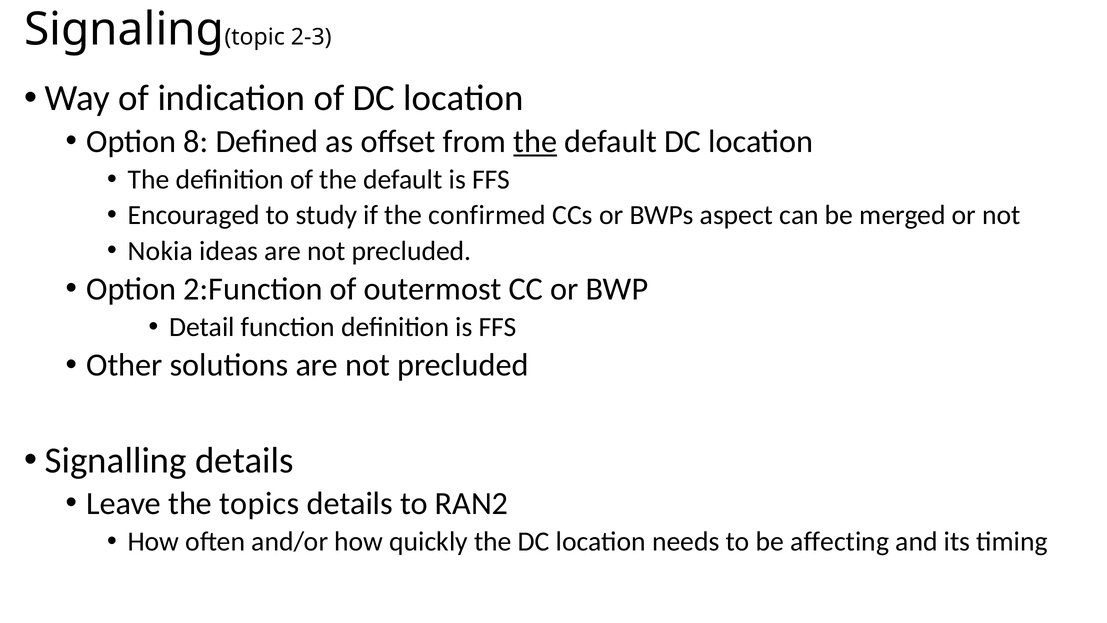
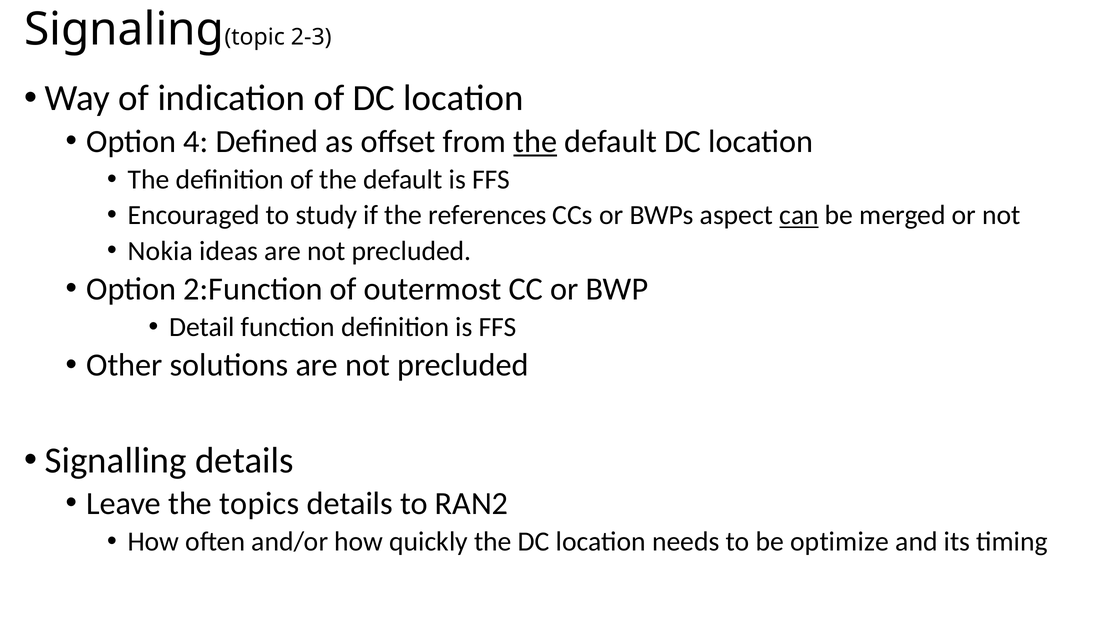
8: 8 -> 4
confirmed: confirmed -> references
can underline: none -> present
affecting: affecting -> optimize
